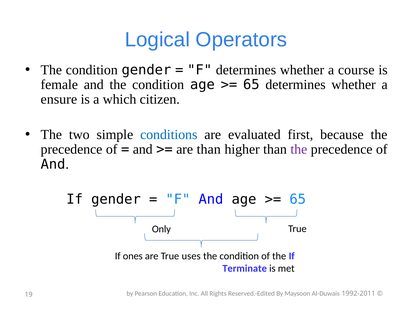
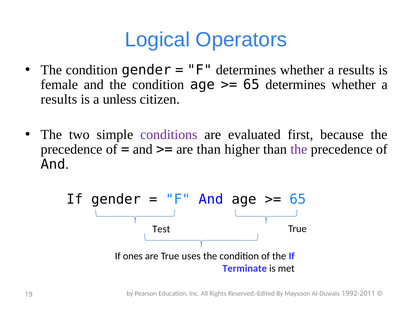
course at (356, 70): course -> results
ensure at (59, 99): ensure -> results
which: which -> unless
conditions colour: blue -> purple
Only: Only -> Test
